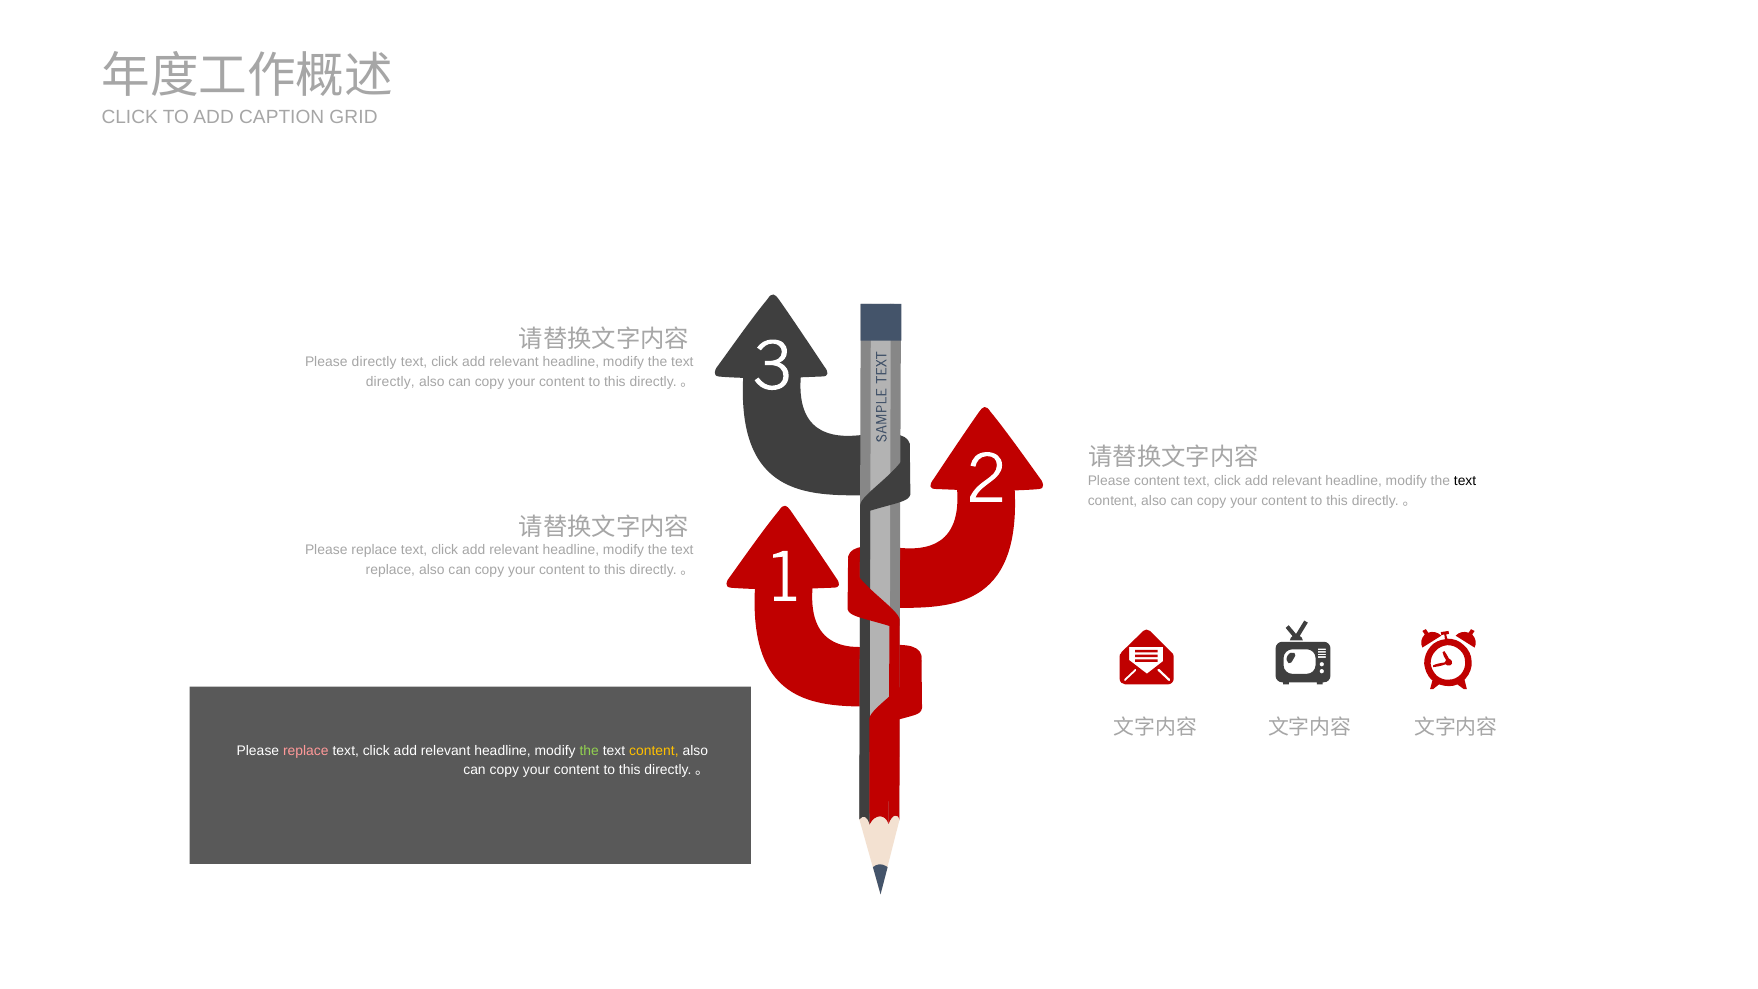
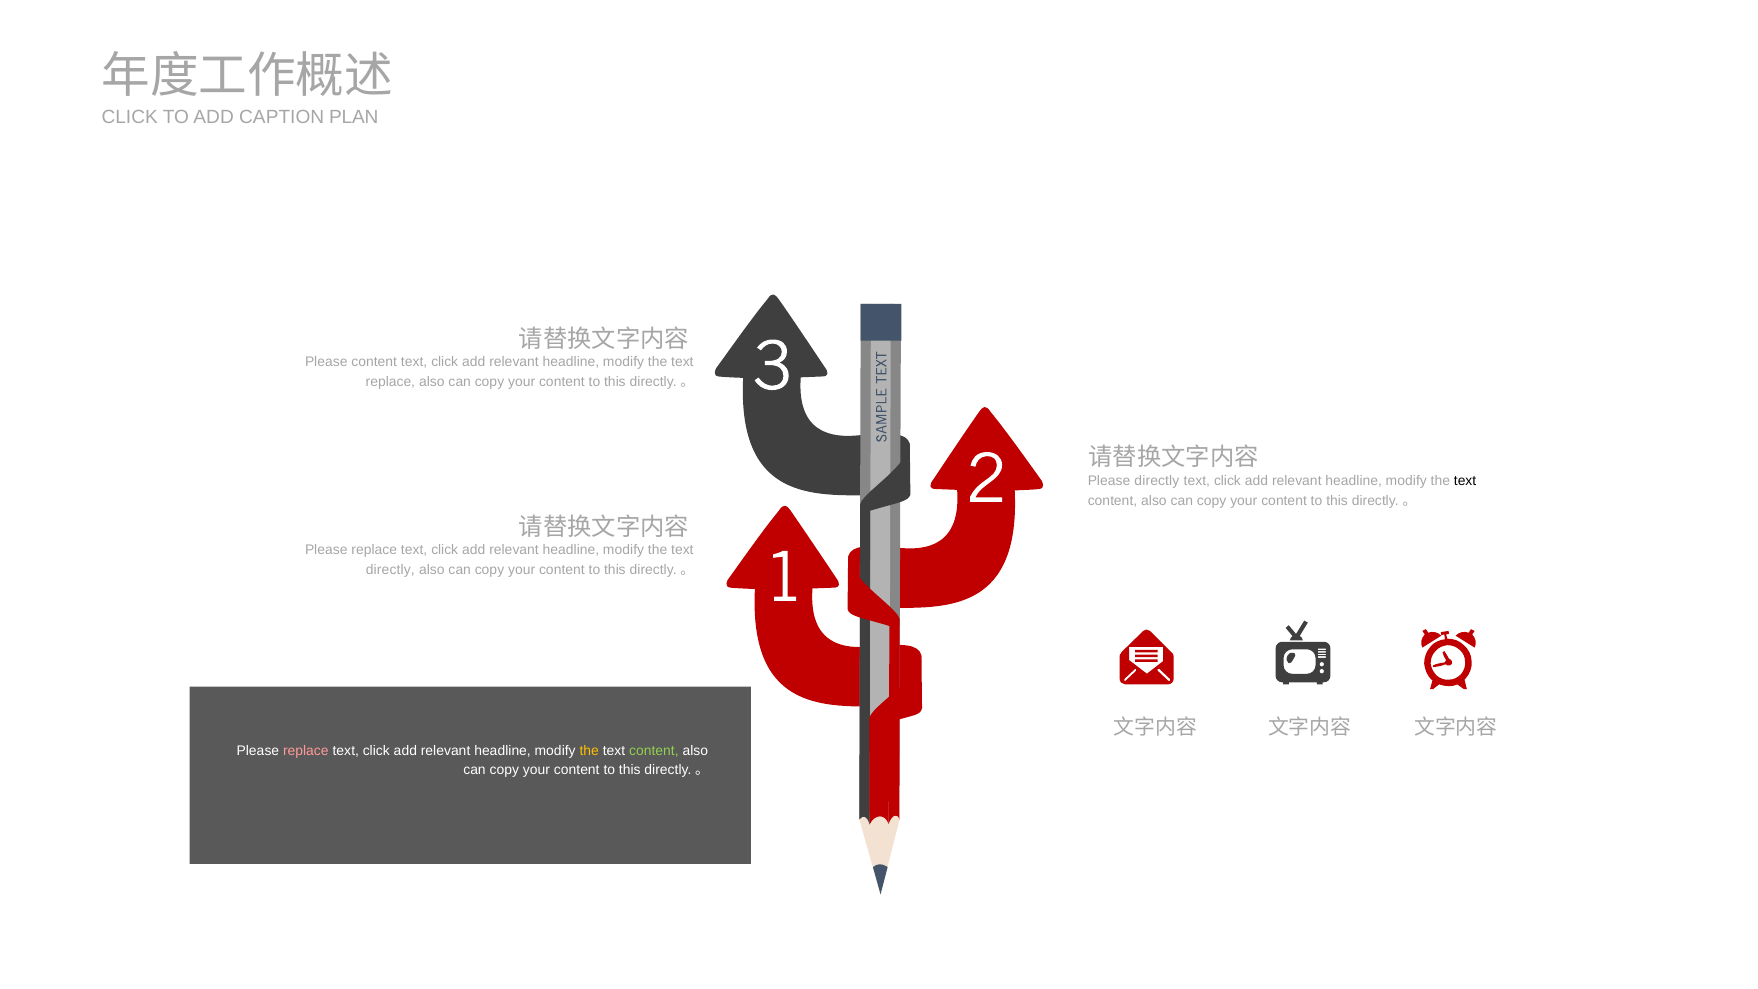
GRID: GRID -> PLAN
Please directly: directly -> content
directly at (390, 382): directly -> replace
Please content: content -> directly
replace at (390, 570): replace -> directly
the at (589, 750) colour: light green -> yellow
content at (654, 750) colour: yellow -> light green
